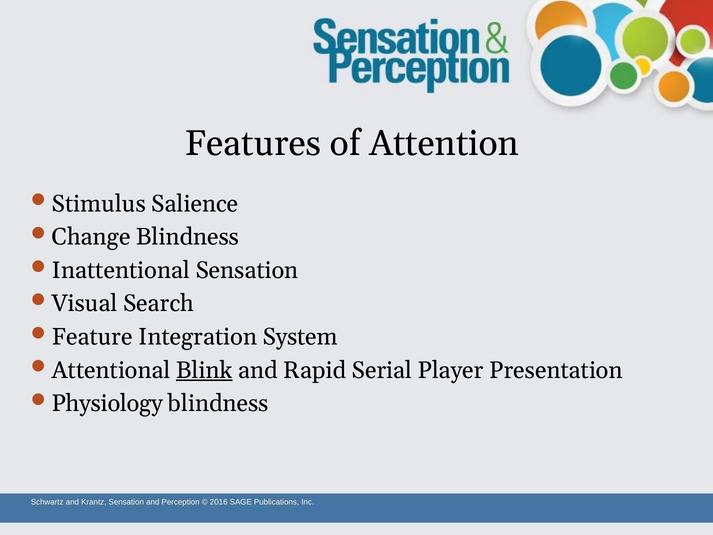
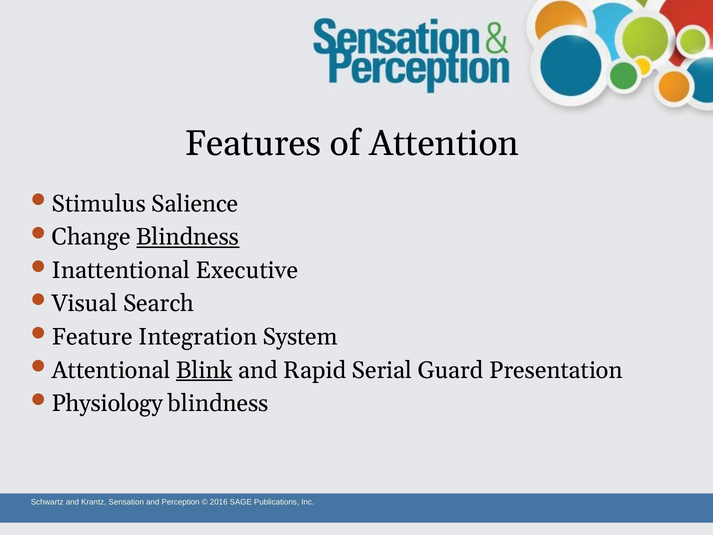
Blindness at (188, 237) underline: none -> present
Inattentional Sensation: Sensation -> Executive
Player: Player -> Guard
